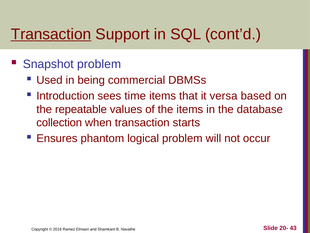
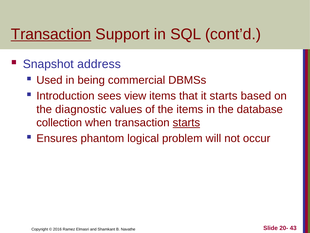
Snapshot problem: problem -> address
time: time -> view
it versa: versa -> starts
repeatable: repeatable -> diagnostic
starts at (186, 123) underline: none -> present
